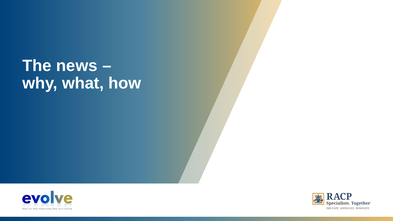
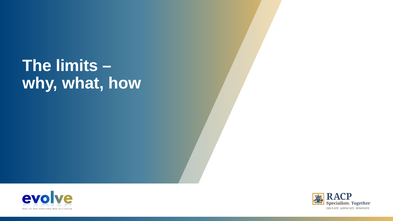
news: news -> limits
